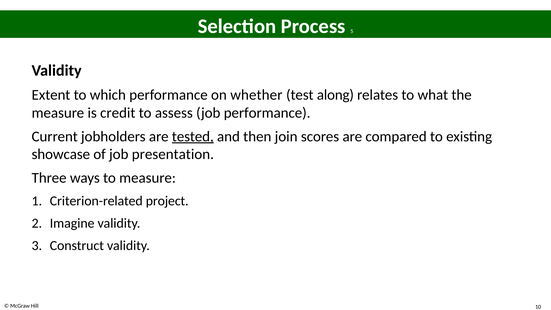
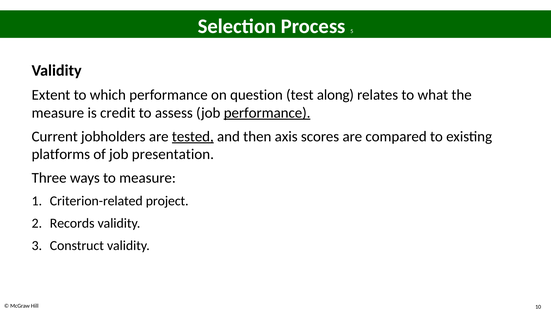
whether: whether -> question
performance at (267, 113) underline: none -> present
join: join -> axis
showcase: showcase -> platforms
Imagine: Imagine -> Records
